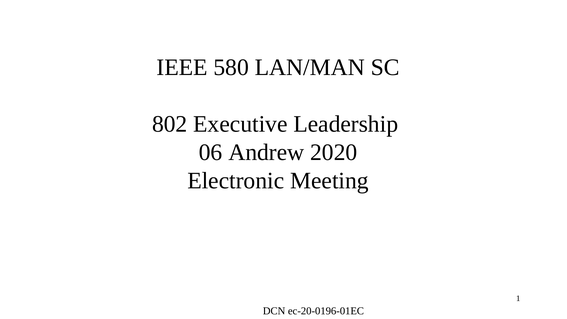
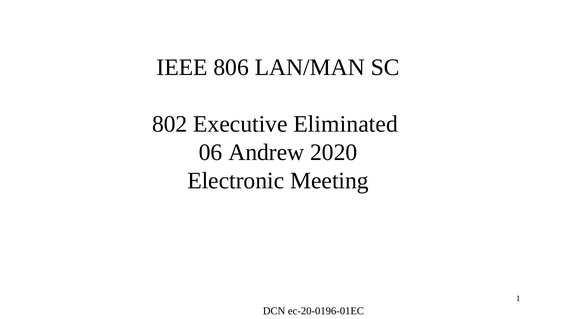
580: 580 -> 806
Leadership: Leadership -> Eliminated
